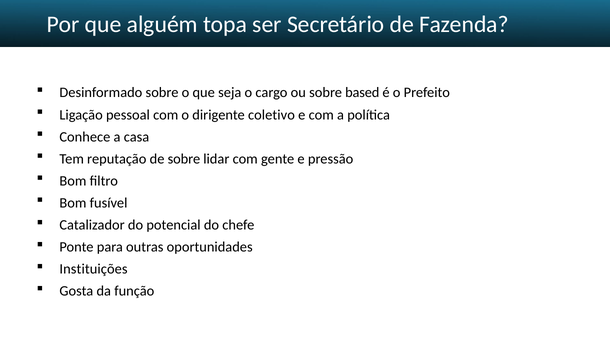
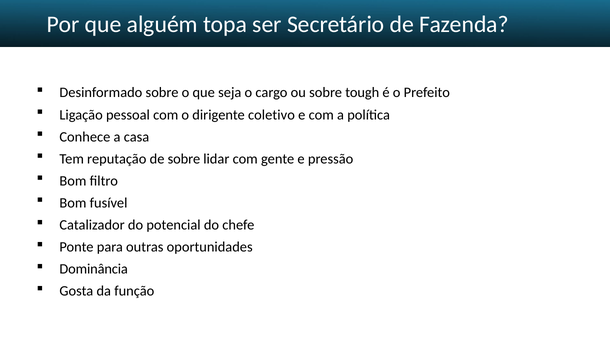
based: based -> tough
Instituições: Instituições -> Dominância
